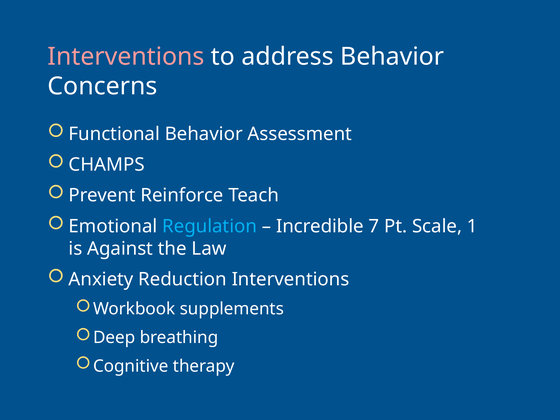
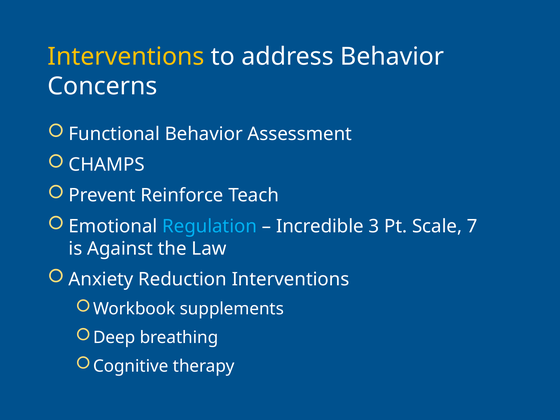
Interventions at (126, 56) colour: pink -> yellow
7: 7 -> 3
1: 1 -> 7
